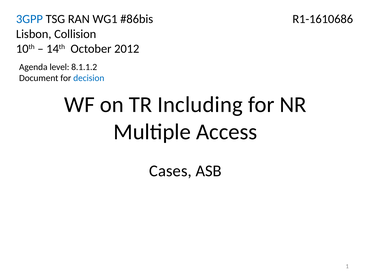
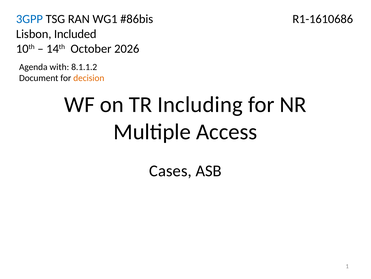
Collision: Collision -> Included
2012: 2012 -> 2026
level: level -> with
decision colour: blue -> orange
